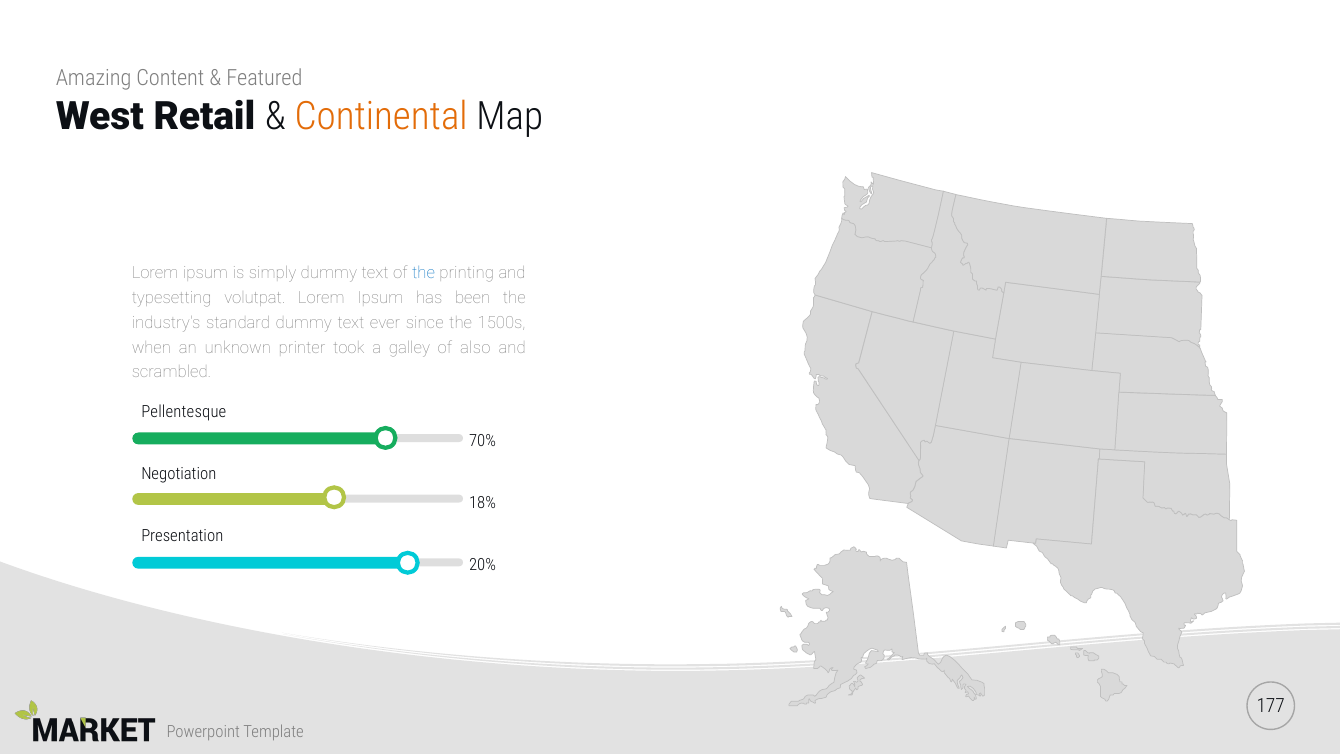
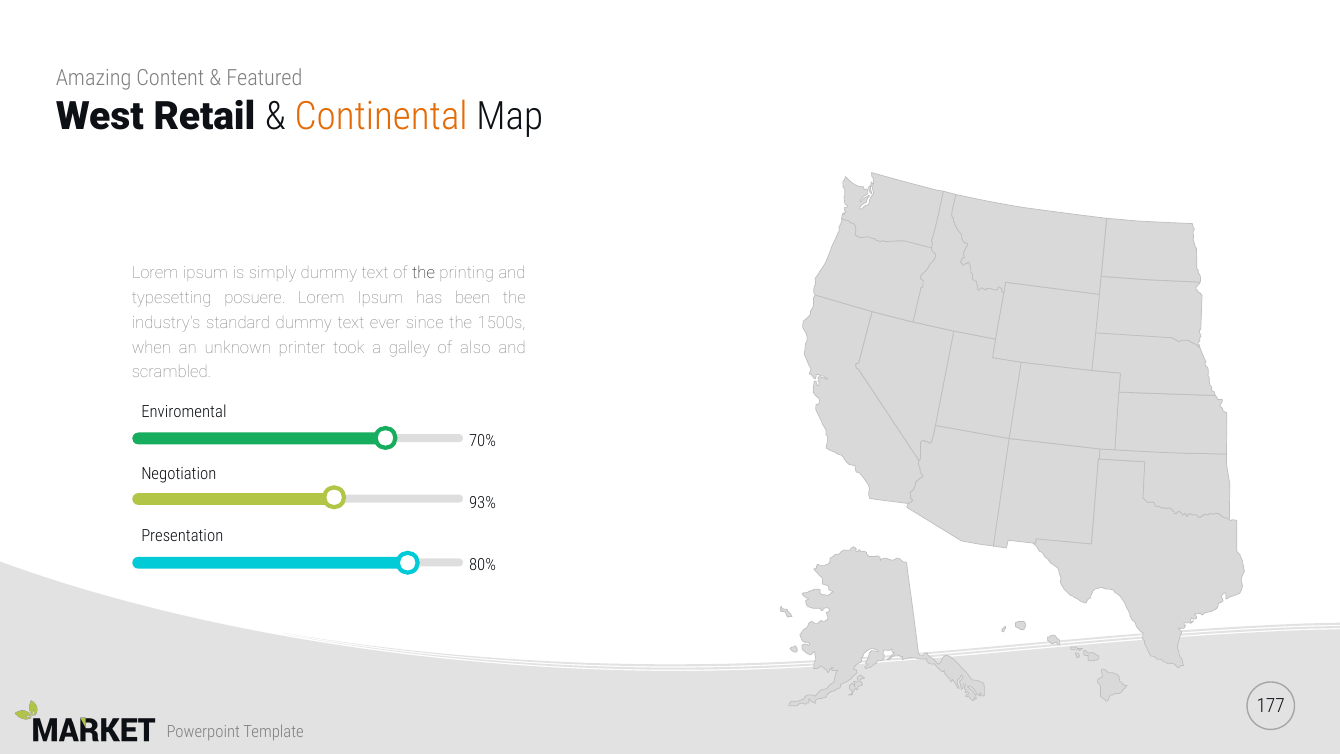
the at (424, 273) colour: blue -> black
volutpat: volutpat -> posuere
Pellentesque: Pellentesque -> Enviromental
18%: 18% -> 93%
20%: 20% -> 80%
